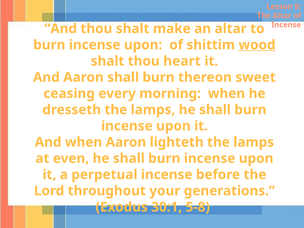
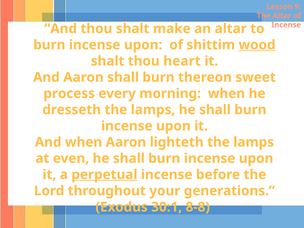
ceasing: ceasing -> process
perpetual underline: none -> present
5-8: 5-8 -> 8-8
